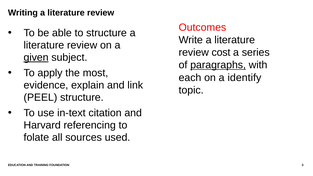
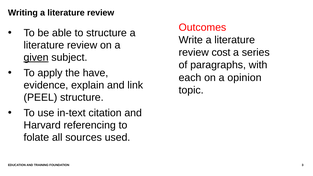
paragraphs underline: present -> none
most: most -> have
identify: identify -> opinion
